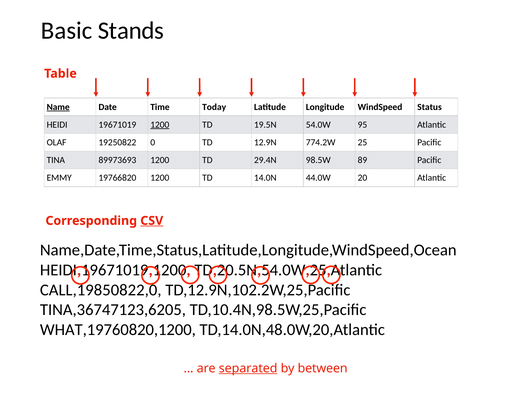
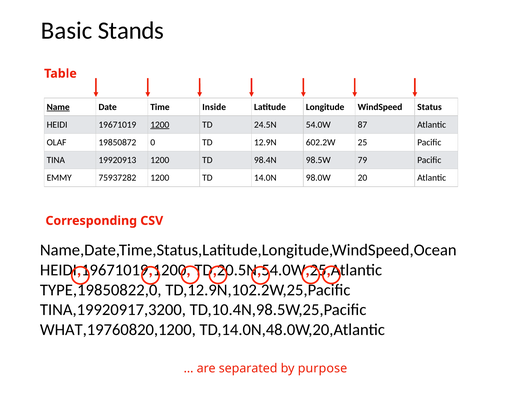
Today: Today -> Inside
19.5N: 19.5N -> 24.5N
95: 95 -> 87
19250822: 19250822 -> 19850872
774.2W: 774.2W -> 602.2W
89973693: 89973693 -> 19920913
29.4N: 29.4N -> 98.4N
89: 89 -> 79
19766820: 19766820 -> 75937282
44.0W: 44.0W -> 98.0W
CSV underline: present -> none
CALL,19850822,0: CALL,19850822,0 -> TYPE,19850822,0
TINA,36747123,6205: TINA,36747123,6205 -> TINA,19920917,3200
separated underline: present -> none
between: between -> purpose
